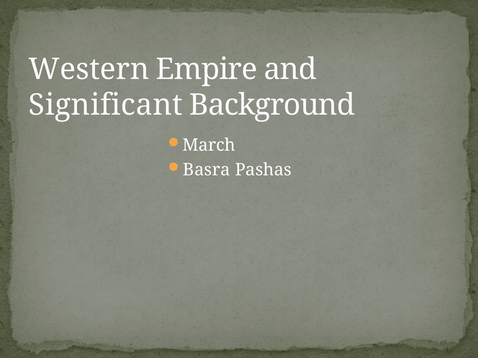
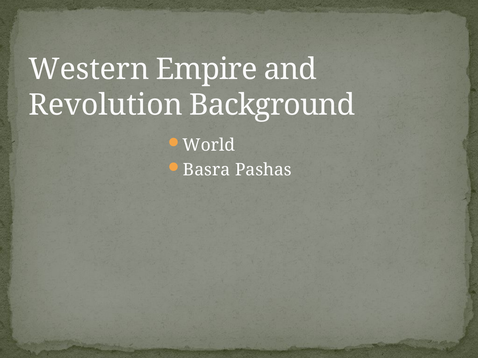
Significant: Significant -> Revolution
March: March -> World
